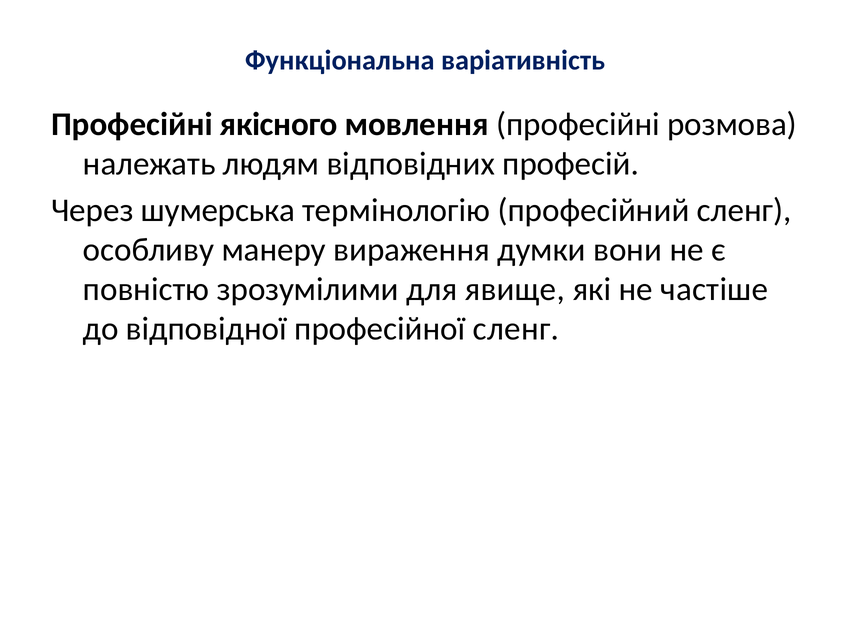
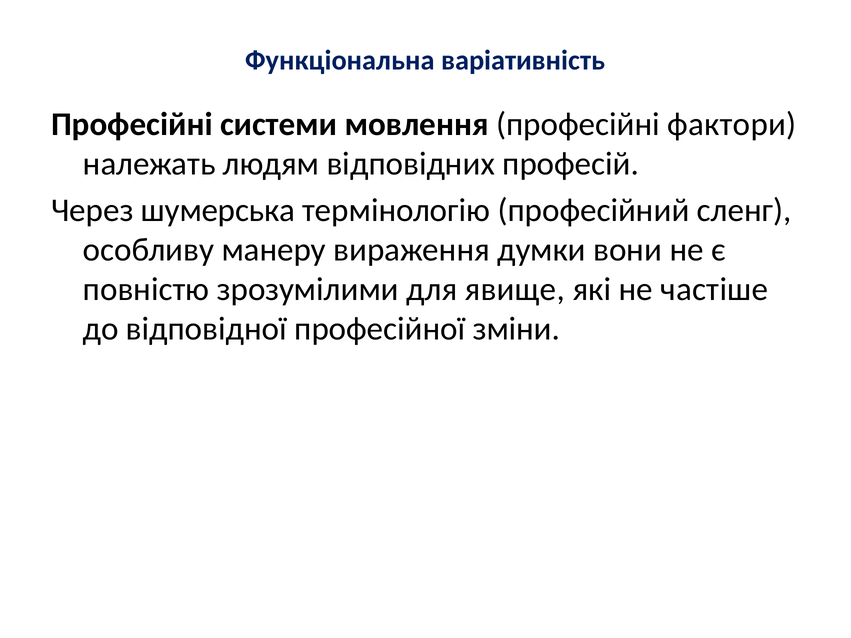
якісного: якісного -> системи
розмова: розмова -> фактори
професійної сленг: сленг -> зміни
